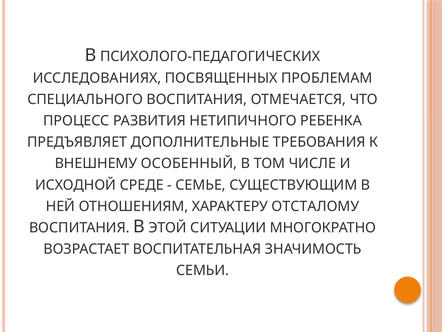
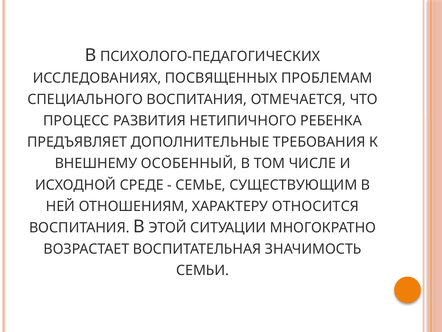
ОТСТАЛОМУ: ОТСТАЛОМУ -> ОТНОСИТСЯ
